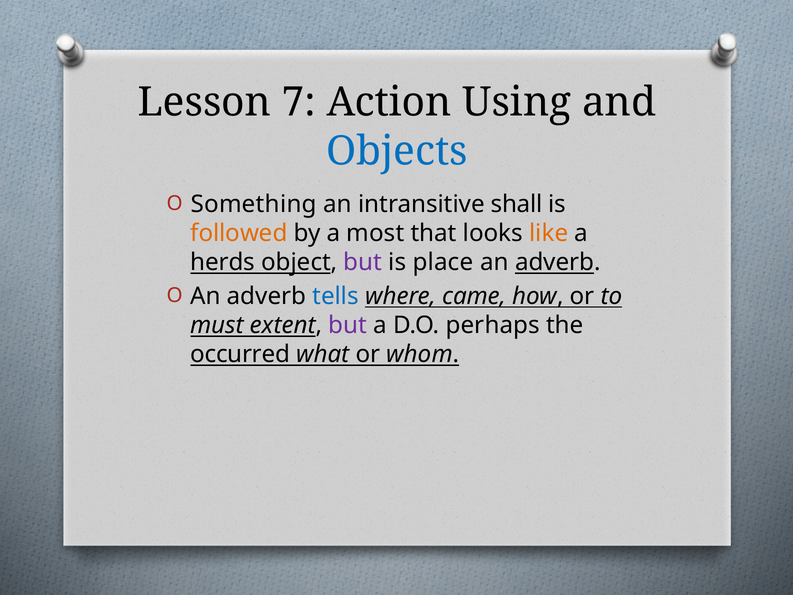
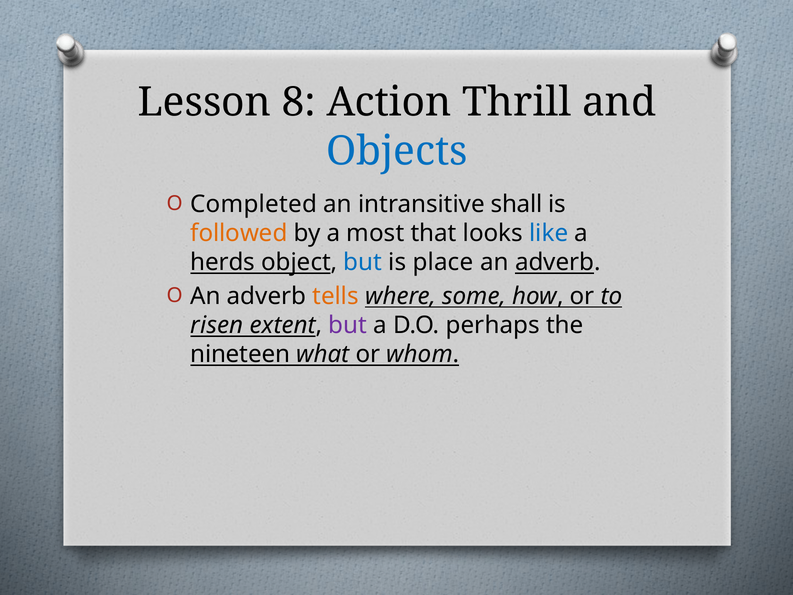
7: 7 -> 8
Using: Using -> Thrill
Something: Something -> Completed
like colour: orange -> blue
but at (363, 262) colour: purple -> blue
tells colour: blue -> orange
came: came -> some
must: must -> risen
occurred: occurred -> nineteen
